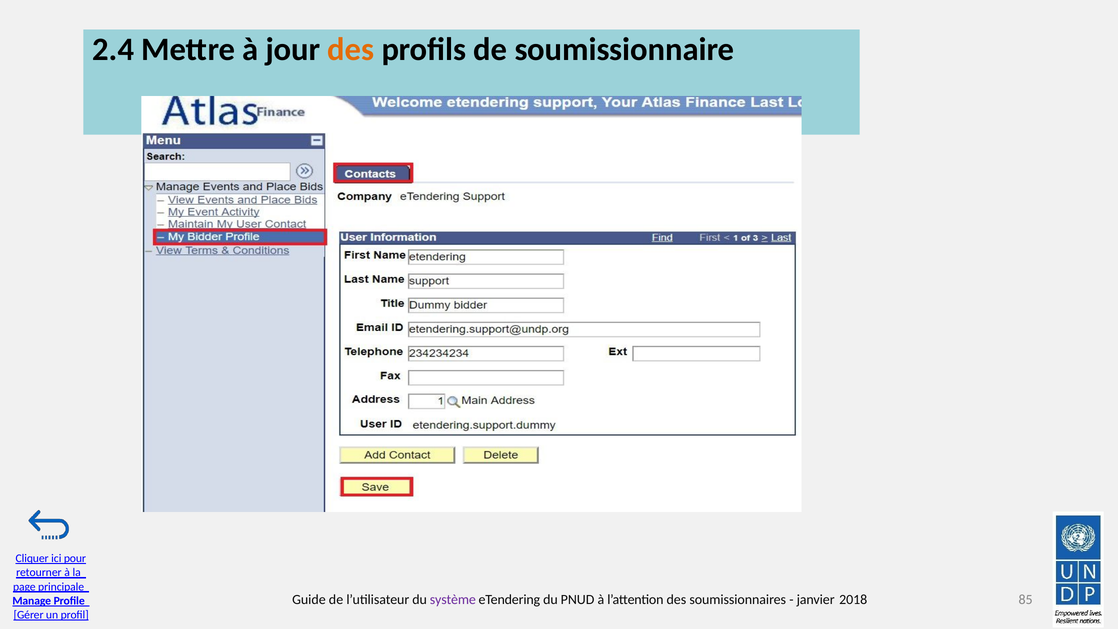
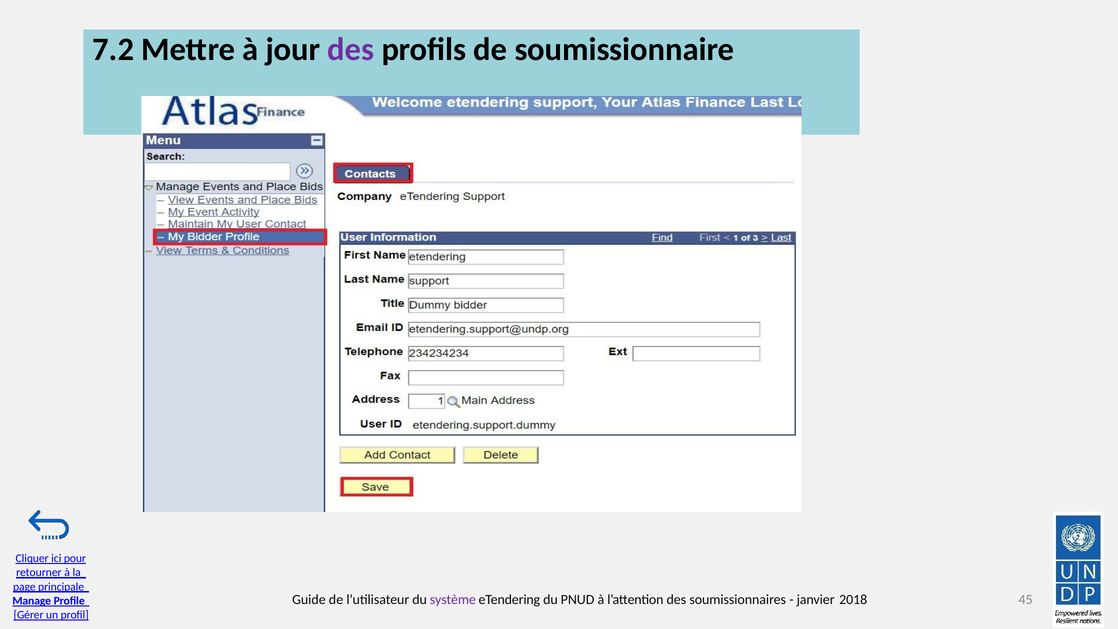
2.4: 2.4 -> 7.2
des at (351, 50) colour: orange -> purple
85: 85 -> 45
